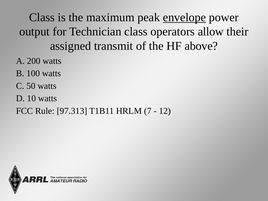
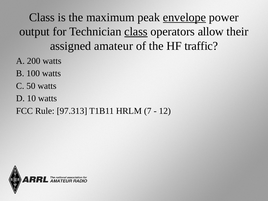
class at (136, 32) underline: none -> present
transmit: transmit -> amateur
above: above -> traffic
